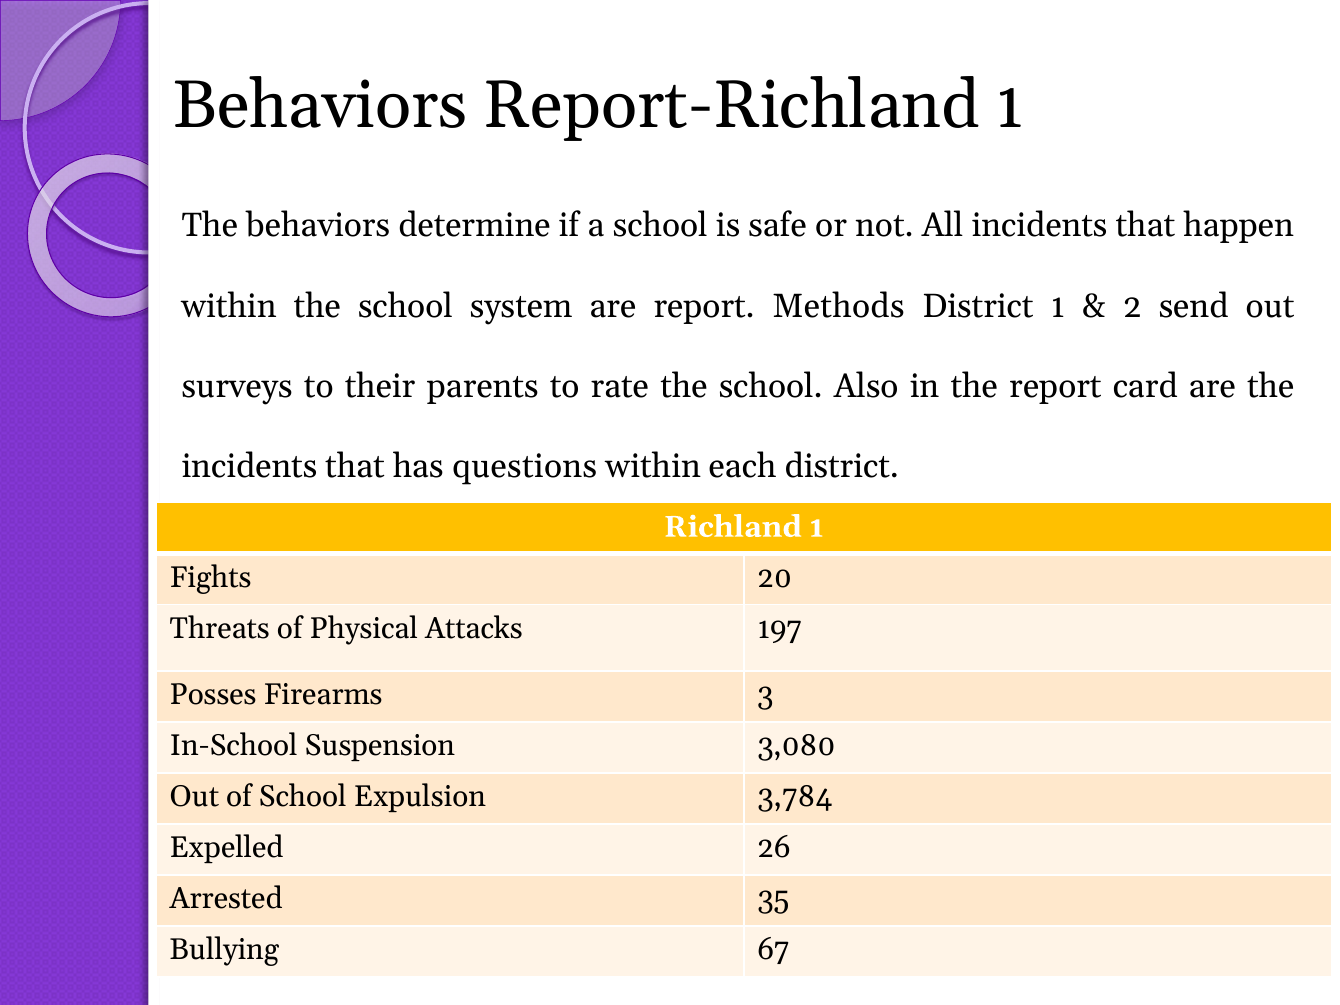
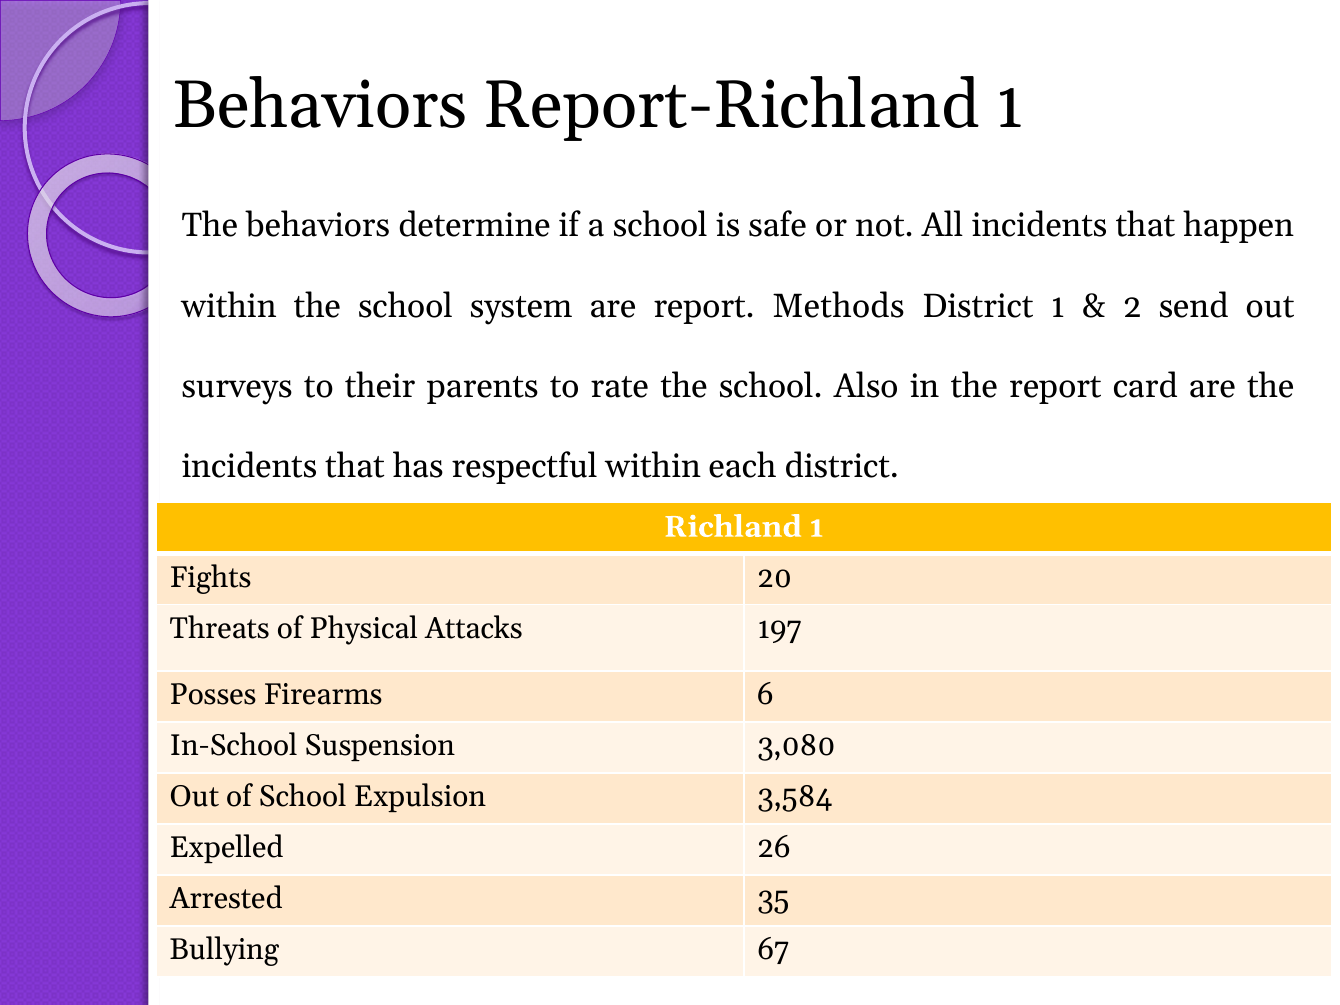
questions: questions -> respectful
3: 3 -> 6
3,784: 3,784 -> 3,584
